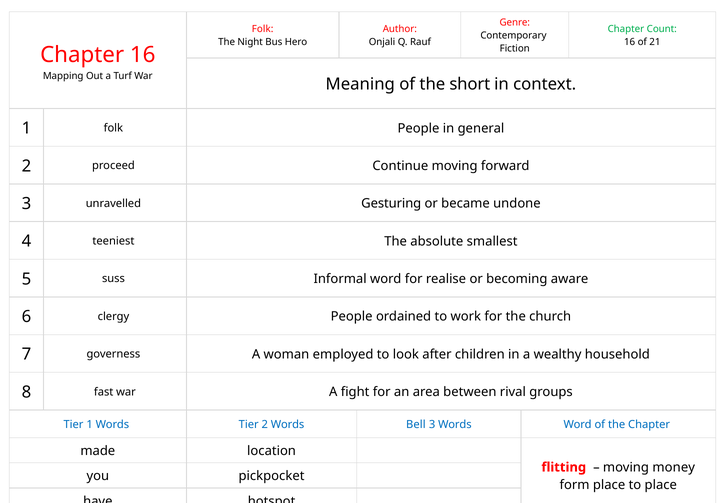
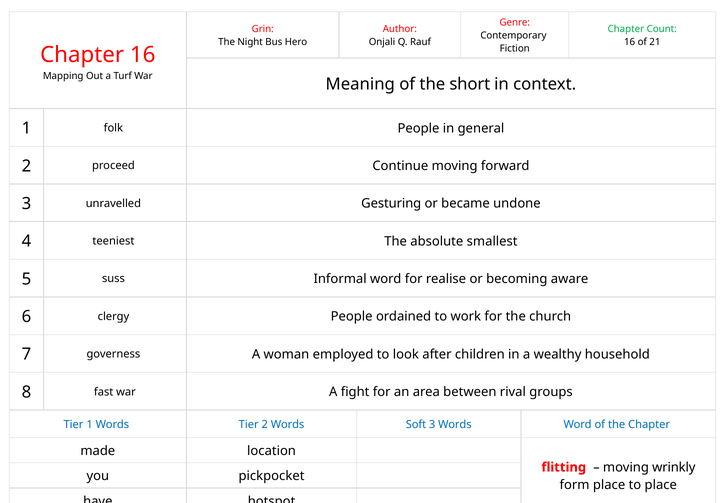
Folk at (263, 29): Folk -> Grin
Bell: Bell -> Soft
money: money -> wrinkly
